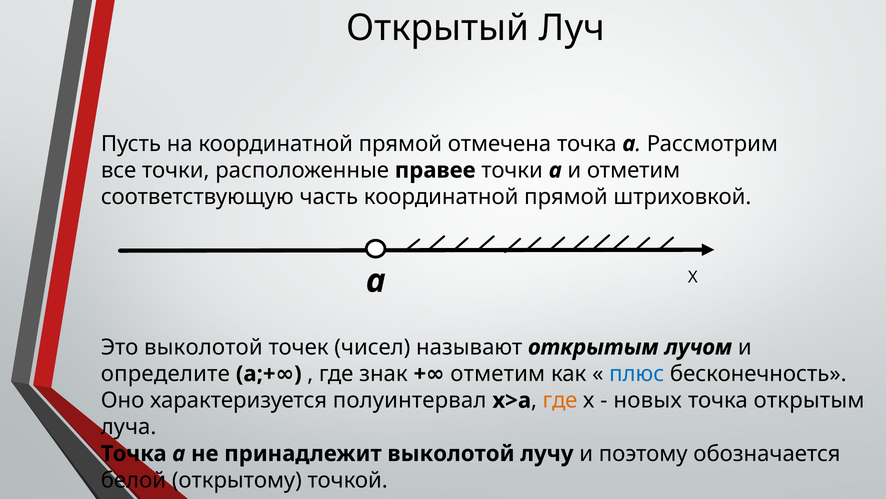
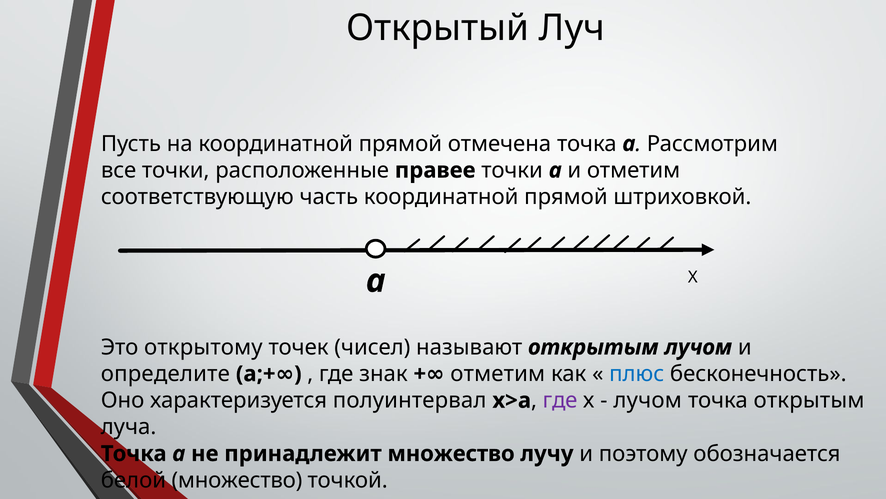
Это выколотой: выколотой -> открытому
где at (560, 400) colour: orange -> purple
новых at (648, 400): новых -> лучом
принадлежит выколотой: выколотой -> множество
белой открытому: открытому -> множество
